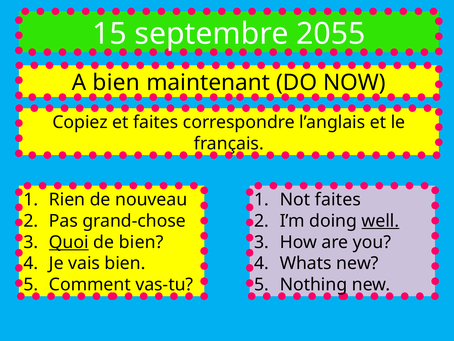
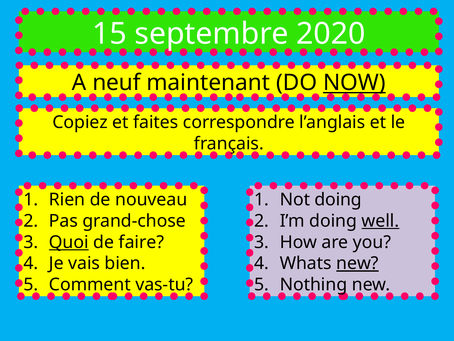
2055: 2055 -> 2020
A bien: bien -> neuf
NOW underline: none -> present
Not faites: faites -> doing
de bien: bien -> faire
new at (357, 263) underline: none -> present
